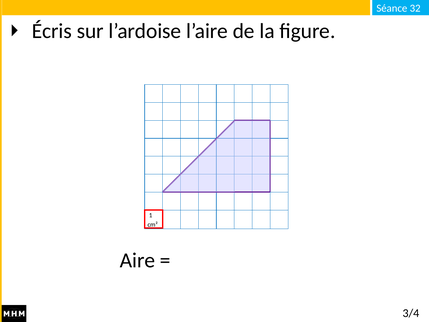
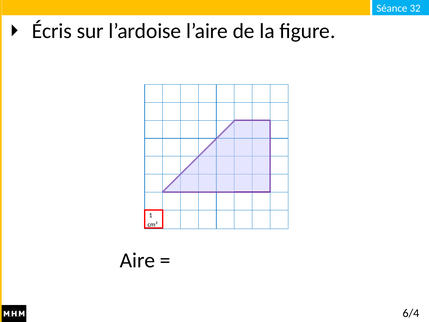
3/4: 3/4 -> 6/4
